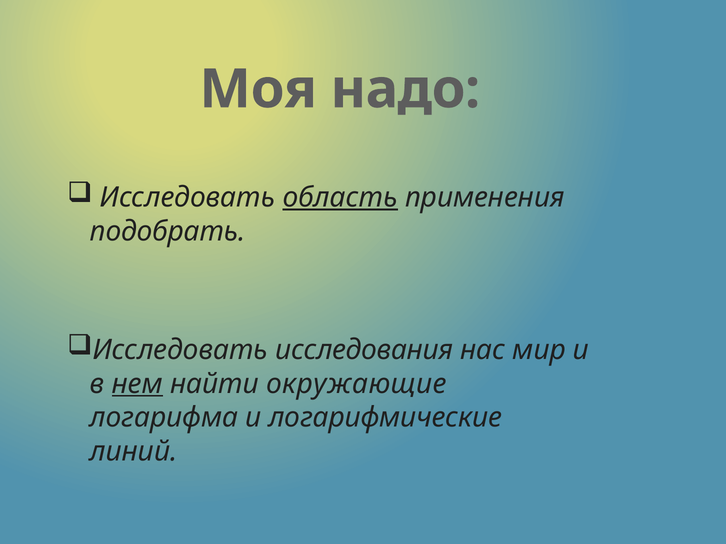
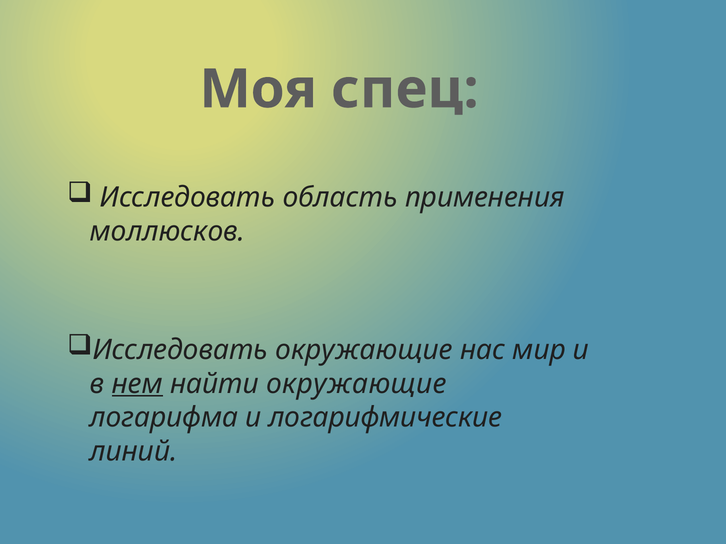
надо: надо -> спец
область underline: present -> none
подобрать: подобрать -> моллюсков
Исследовать исследования: исследования -> окружающие
